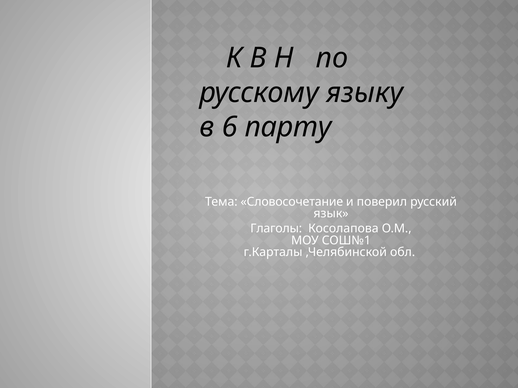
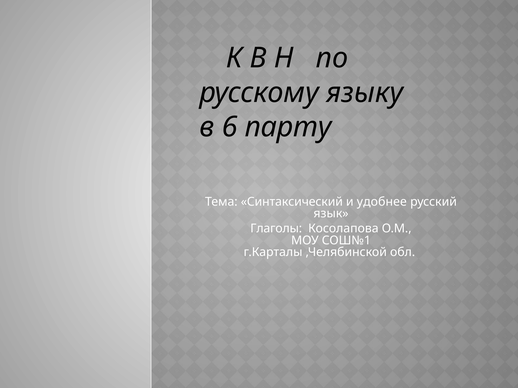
Словосочетание: Словосочетание -> Синтаксический
поверил: поверил -> удобнее
